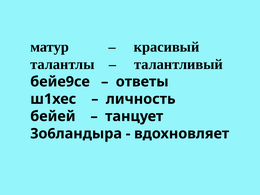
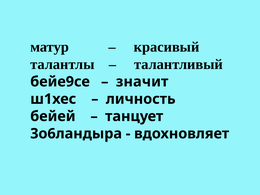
ответы: ответы -> значит
